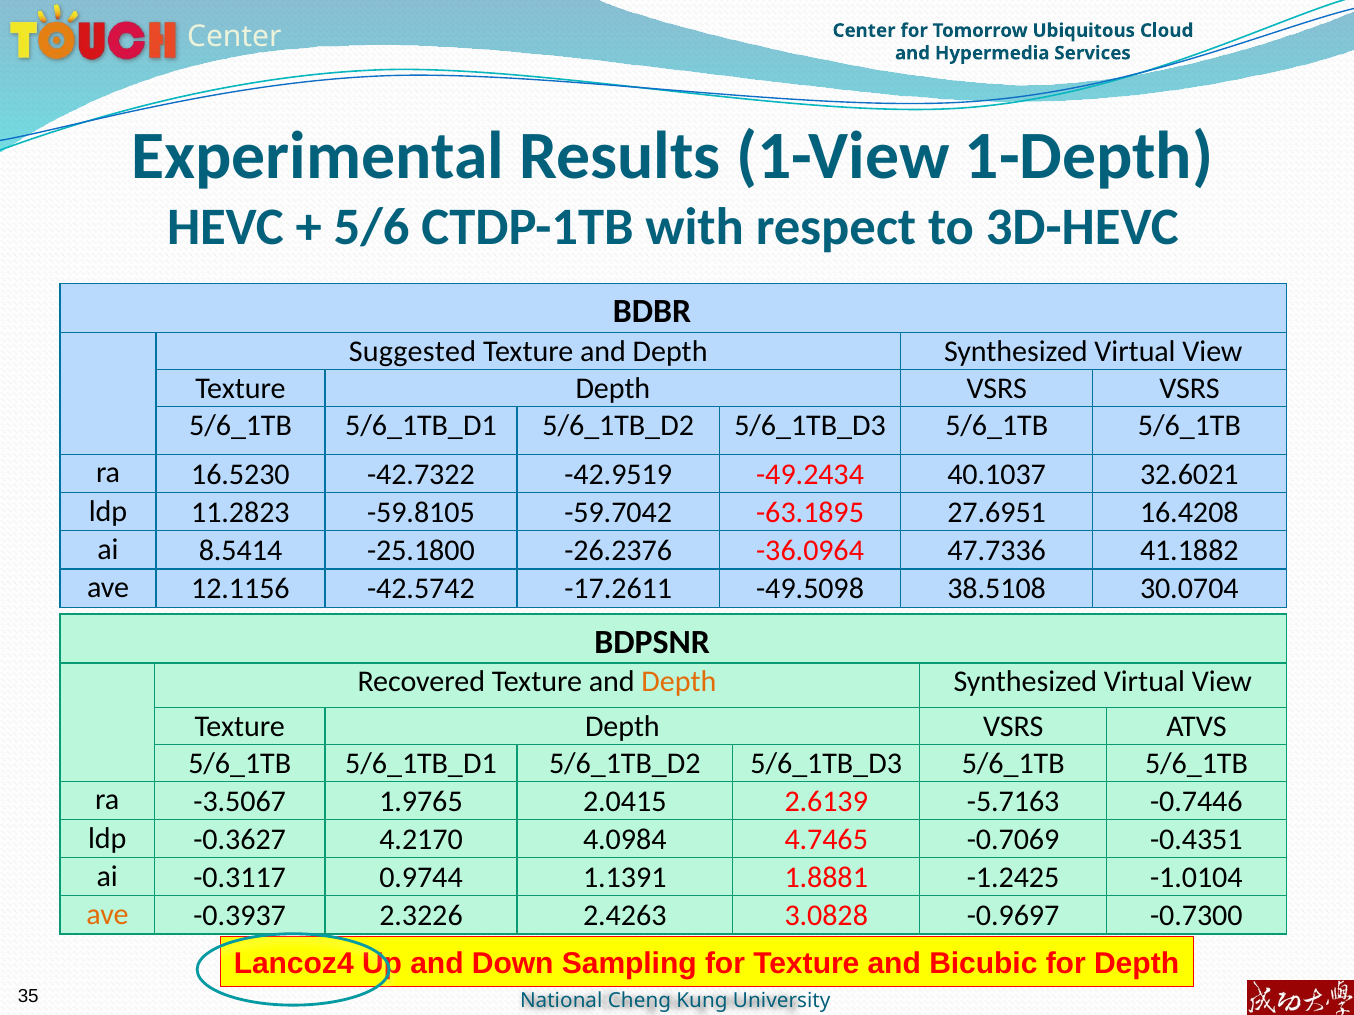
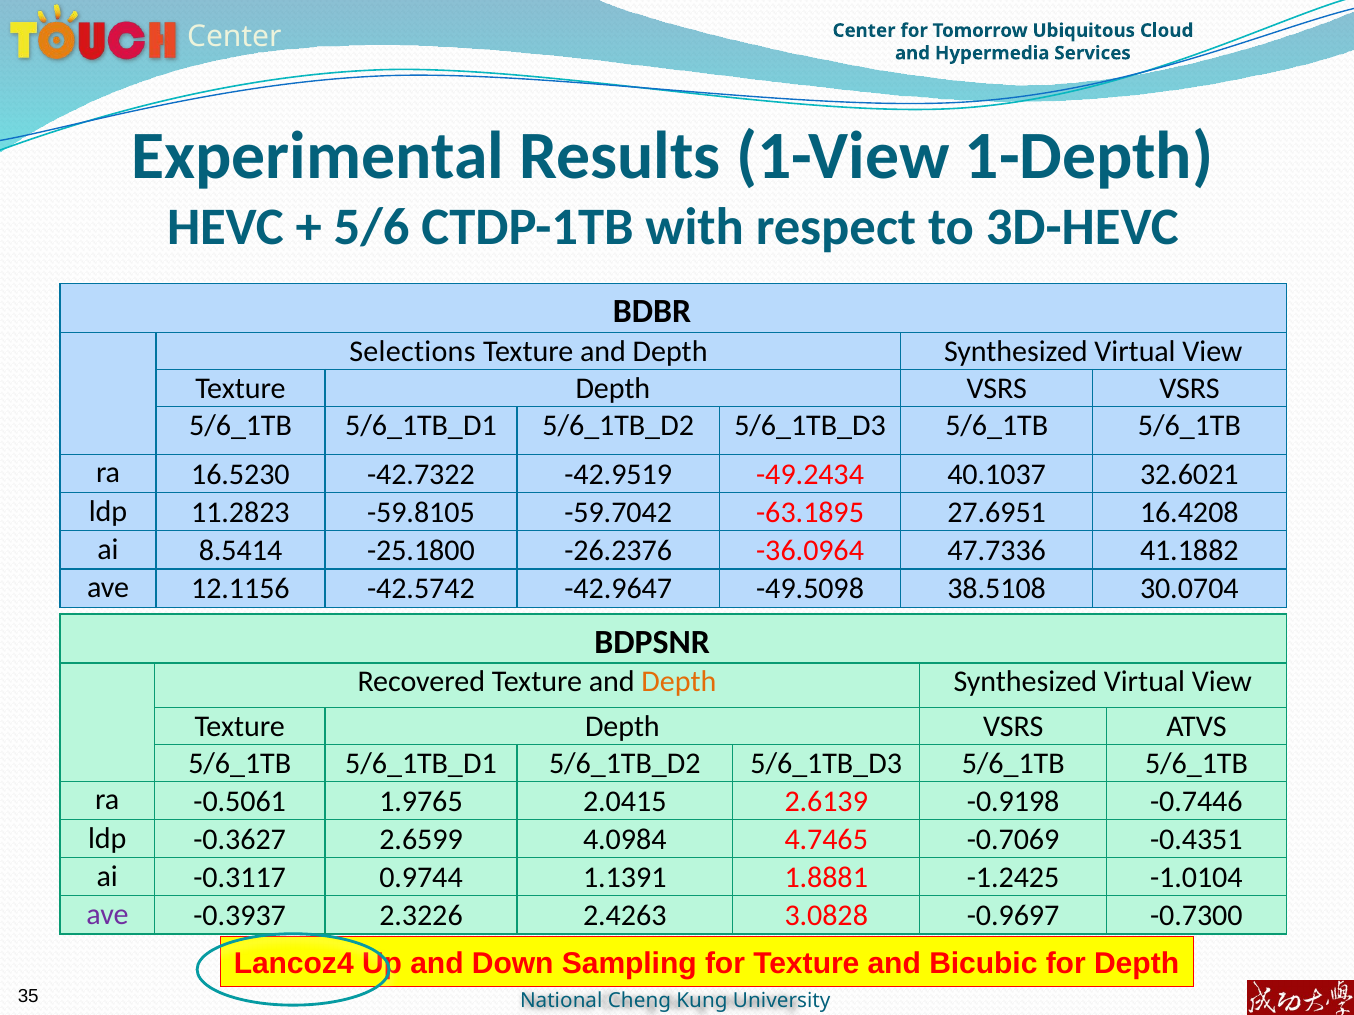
Suggested: Suggested -> Selections
-17.2611: -17.2611 -> -42.9647
-3.5067: -3.5067 -> -0.5061
-5.7163: -5.7163 -> -0.9198
4.2170: 4.2170 -> 2.6599
ave at (107, 915) colour: orange -> purple
